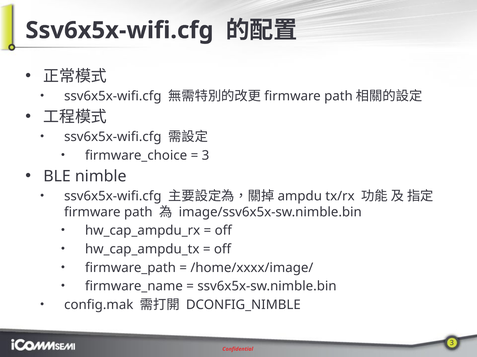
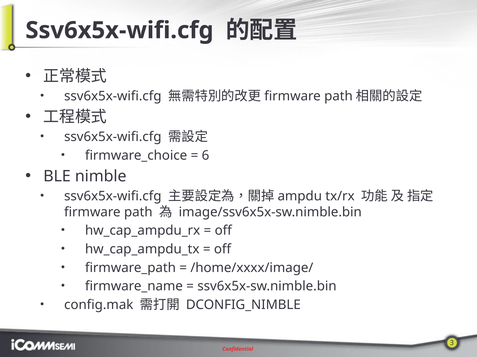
3 at (206, 156): 3 -> 6
